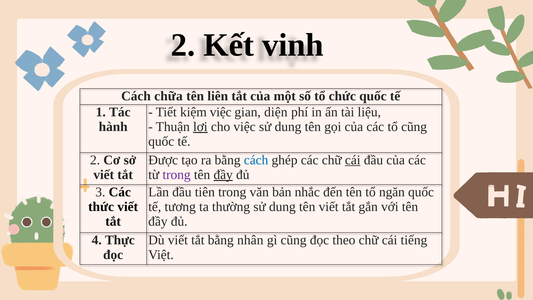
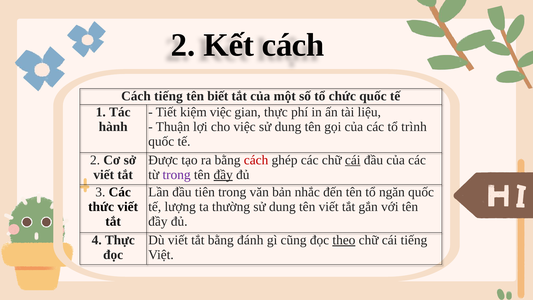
Kết vinh: vinh -> cách
Cách chữa: chữa -> tiếng
liên: liên -> biết
gian diện: diện -> thực
lợi underline: present -> none
tổ cũng: cũng -> trình
cách at (256, 160) colour: blue -> red
tương: tương -> lượng
nhân: nhân -> đánh
theo underline: none -> present
